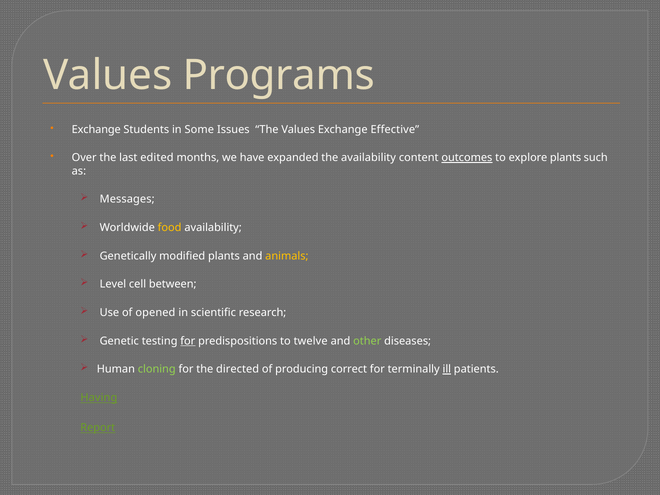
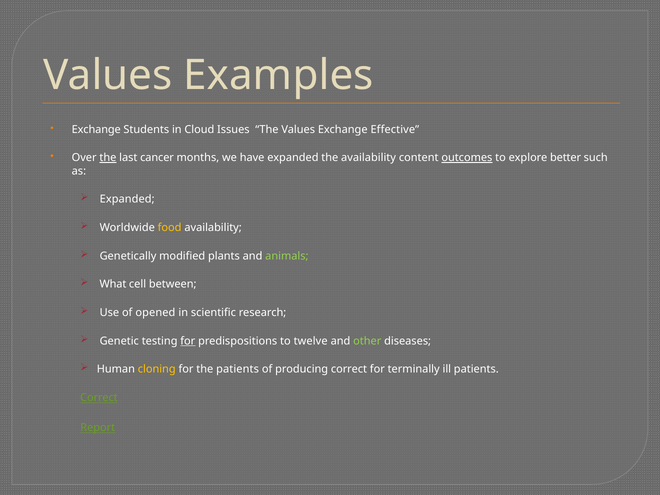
Programs: Programs -> Examples
Some: Some -> Cloud
the at (108, 158) underline: none -> present
edited: edited -> cancer
explore plants: plants -> better
Messages at (127, 199): Messages -> Expanded
animals colour: yellow -> light green
Level: Level -> What
cloning colour: light green -> yellow
the directed: directed -> patients
ill underline: present -> none
Having at (99, 398): Having -> Correct
